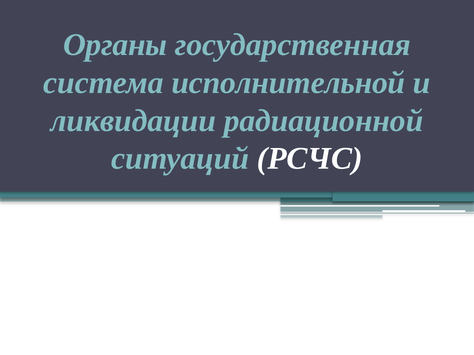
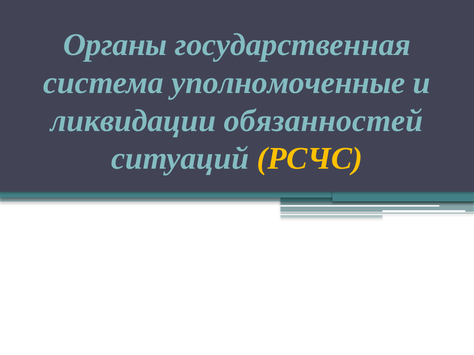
исполнительной: исполнительной -> уполномоченные
радиационной: радиационной -> обязанностей
РСЧС colour: white -> yellow
